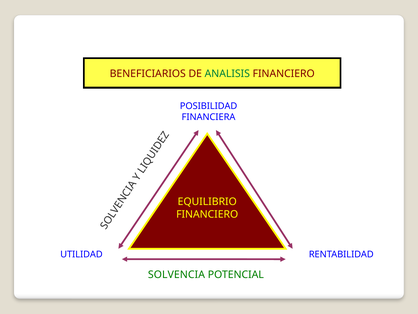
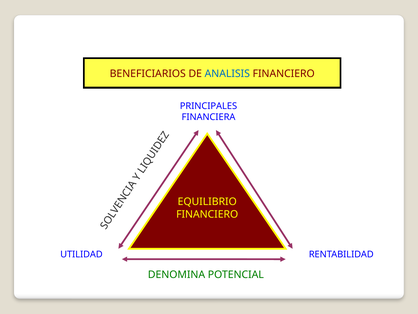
ANALISIS colour: green -> blue
POSIBILIDAD: POSIBILIDAD -> PRINCIPALES
SOLVENCIA: SOLVENCIA -> DENOMINA
